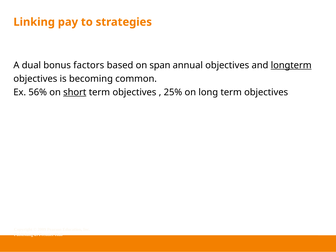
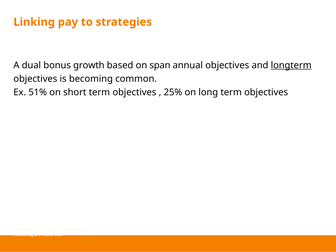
factors: factors -> growth
56%: 56% -> 51%
short underline: present -> none
